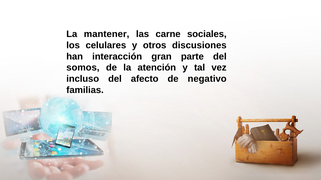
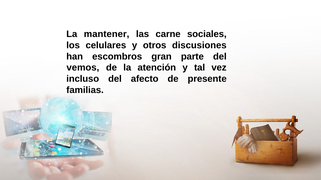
interacción: interacción -> escombros
somos: somos -> vemos
negativo: negativo -> presente
